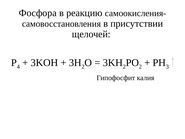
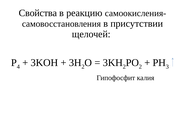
Фосфора: Фосфора -> Свойства
